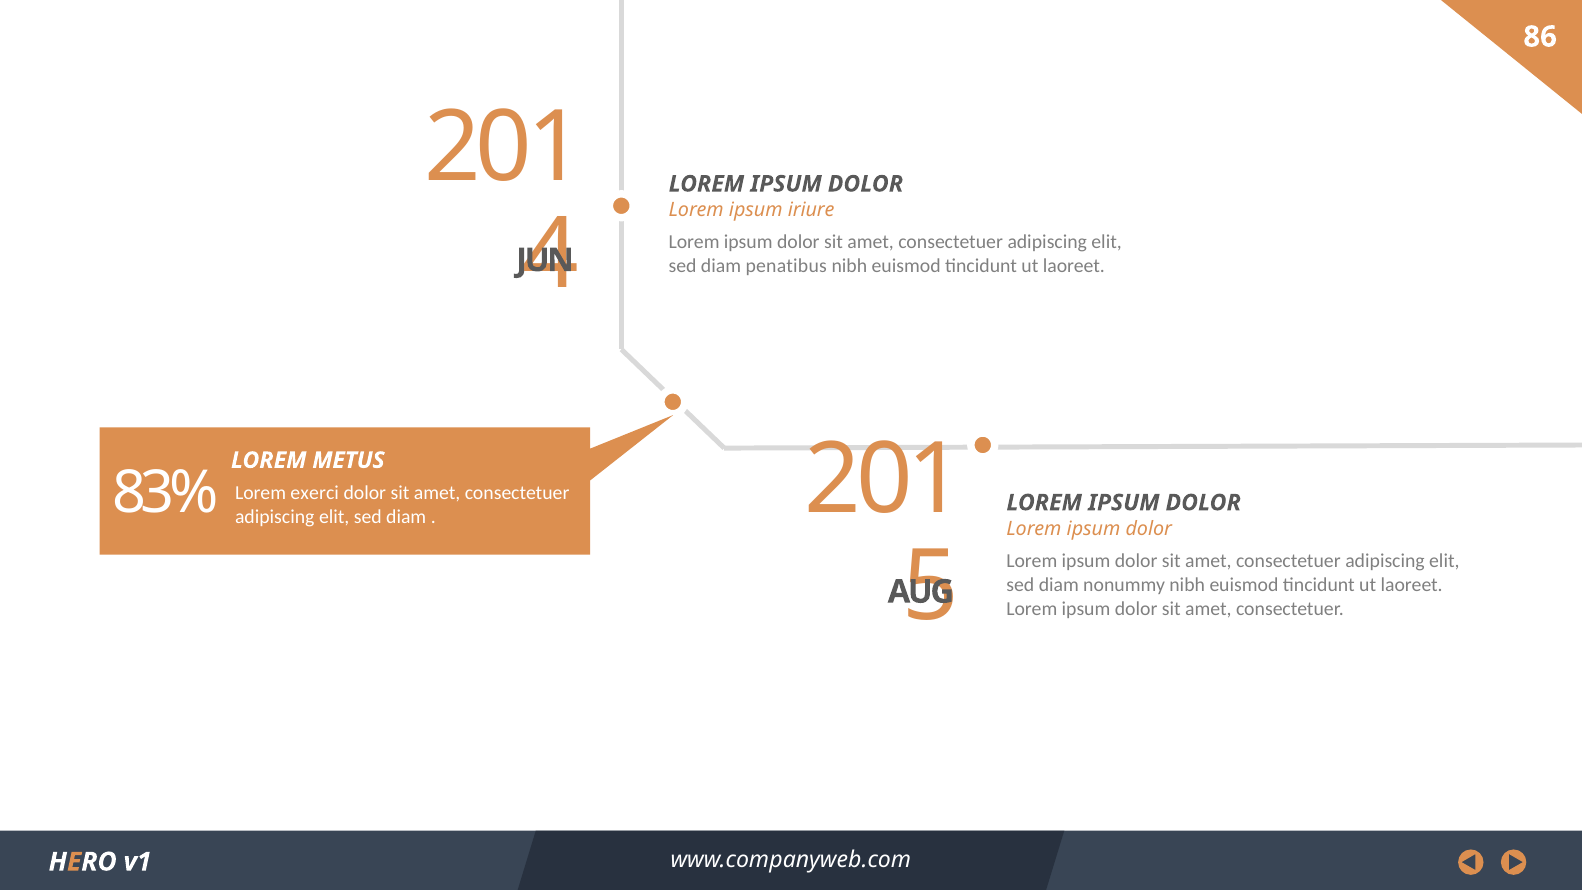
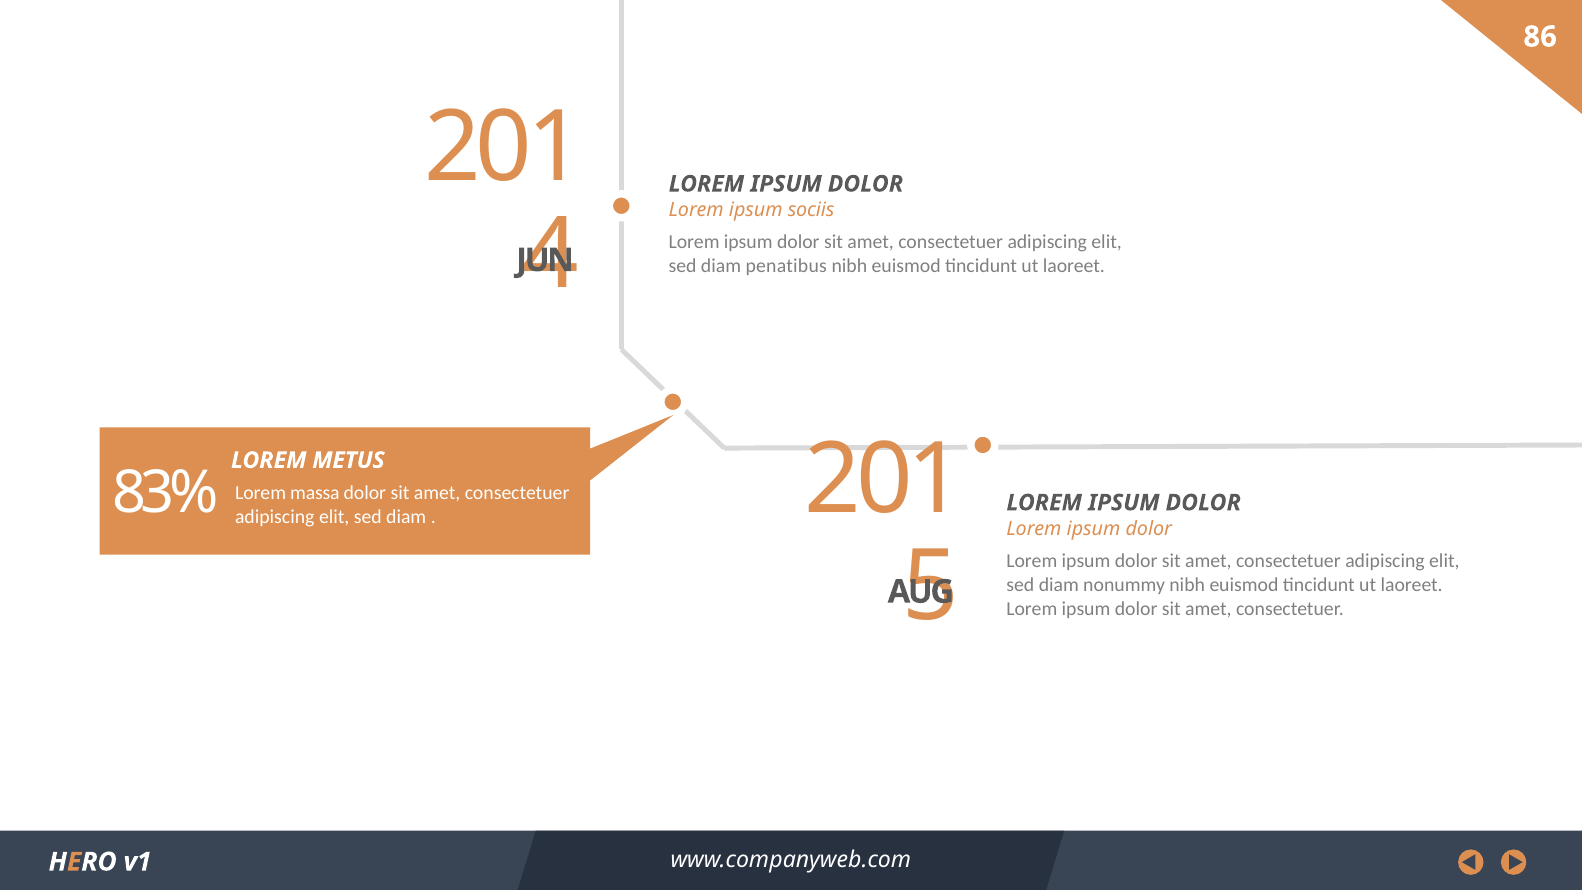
iriure: iriure -> sociis
exerci: exerci -> massa
